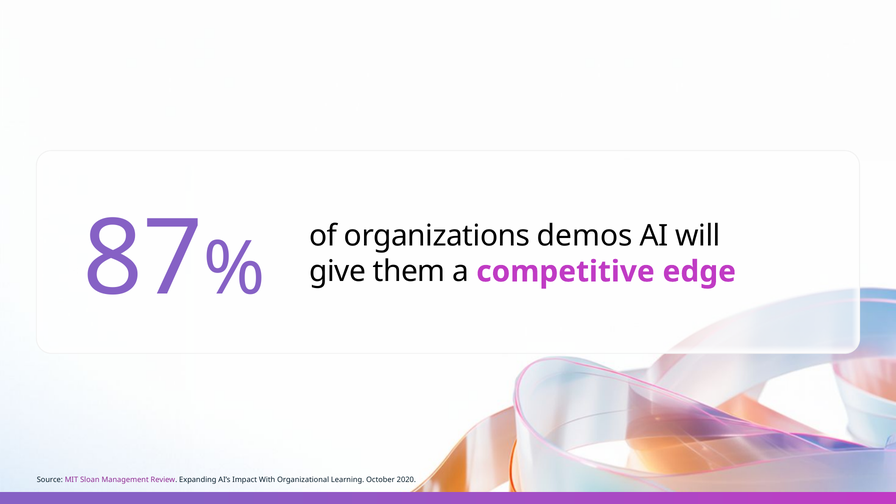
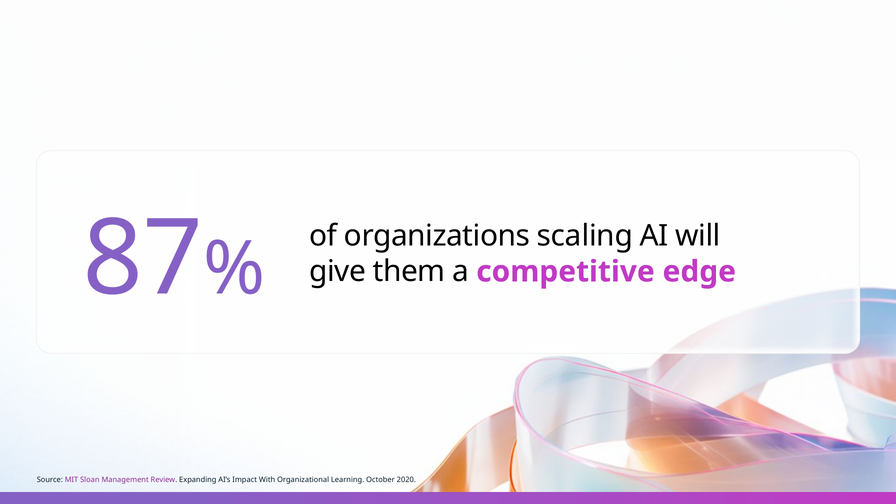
demos: demos -> scaling
